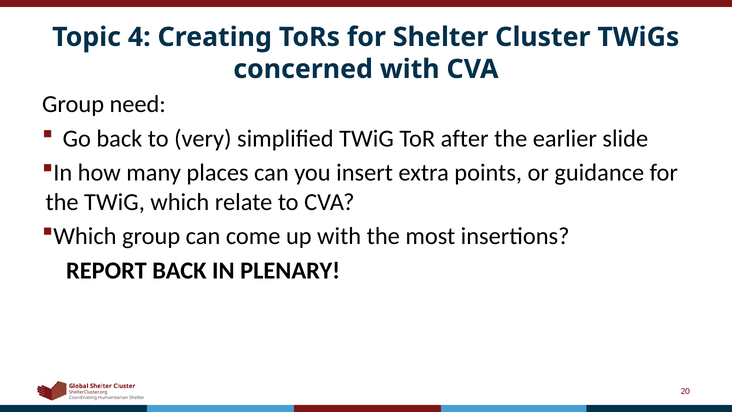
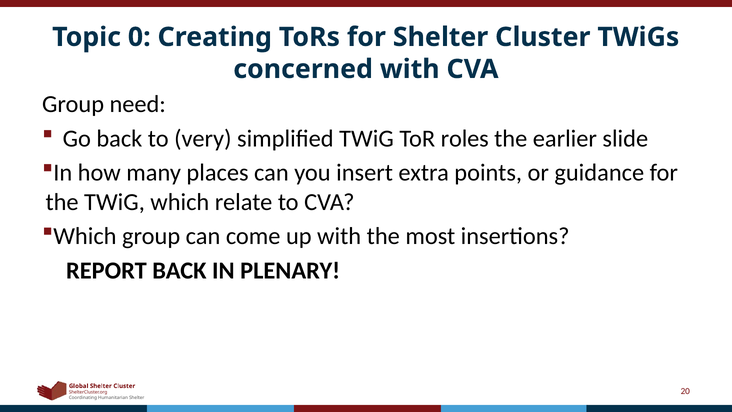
4: 4 -> 0
after: after -> roles
